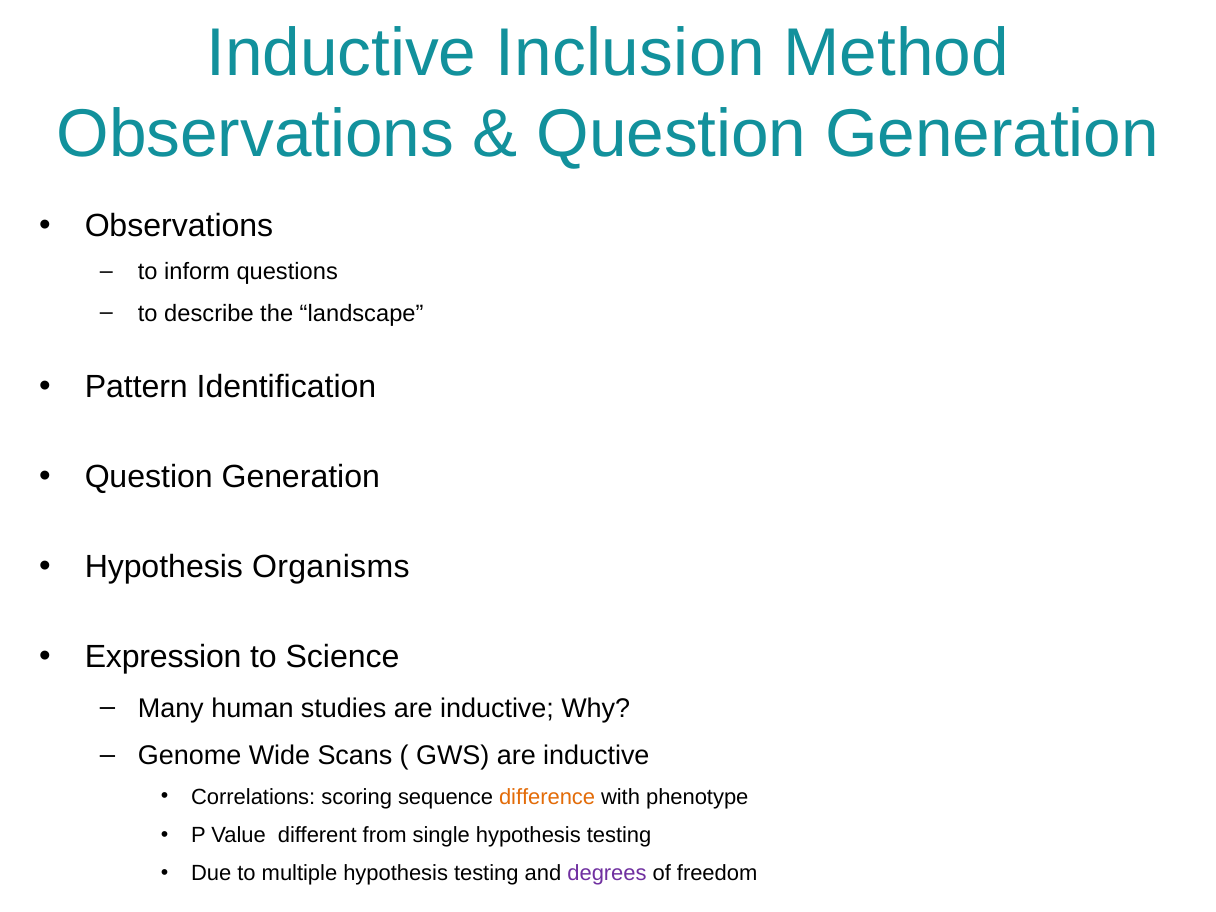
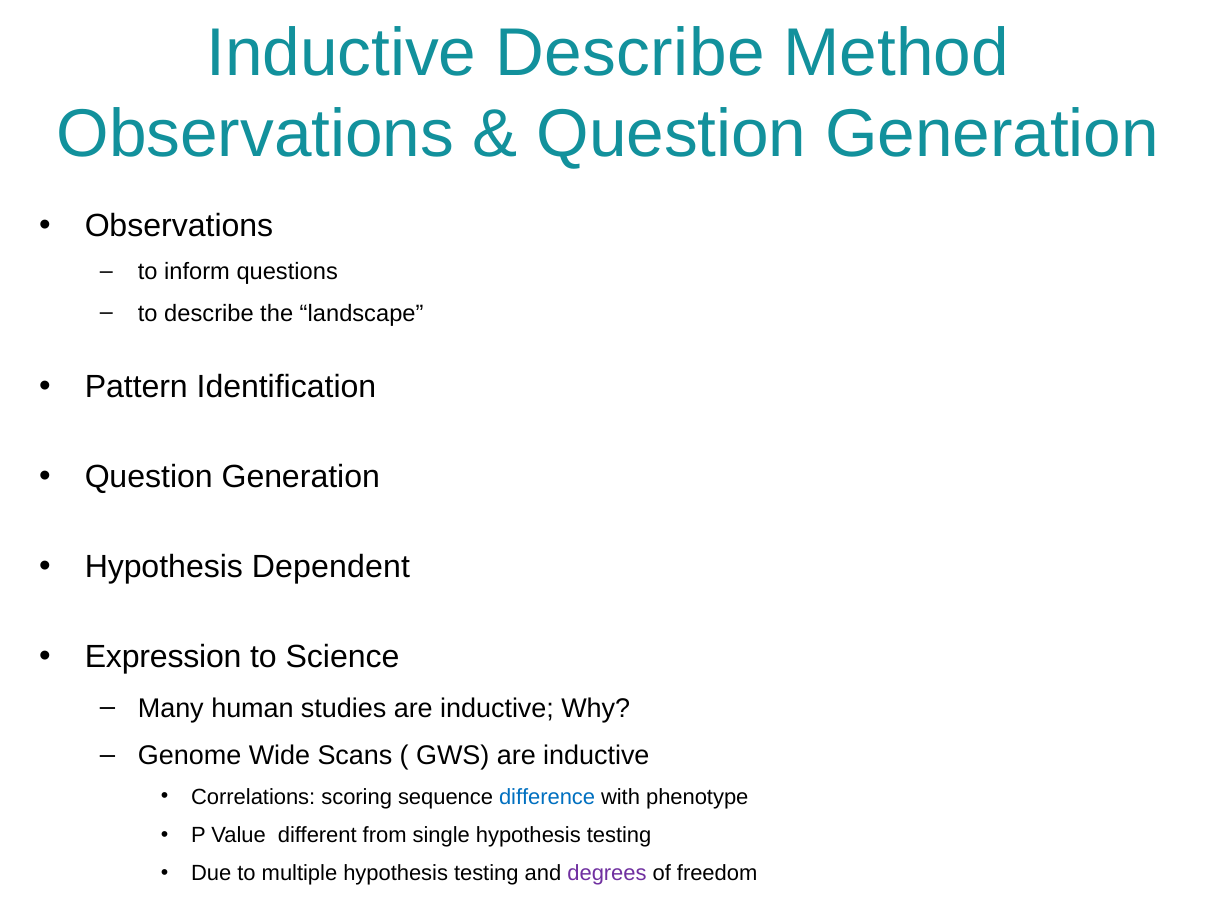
Inductive Inclusion: Inclusion -> Describe
Organisms: Organisms -> Dependent
difference colour: orange -> blue
